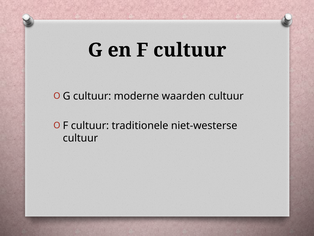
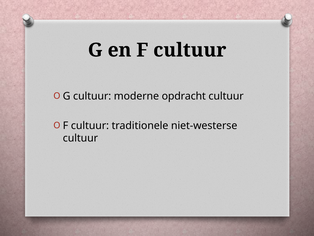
waarden: waarden -> opdracht
